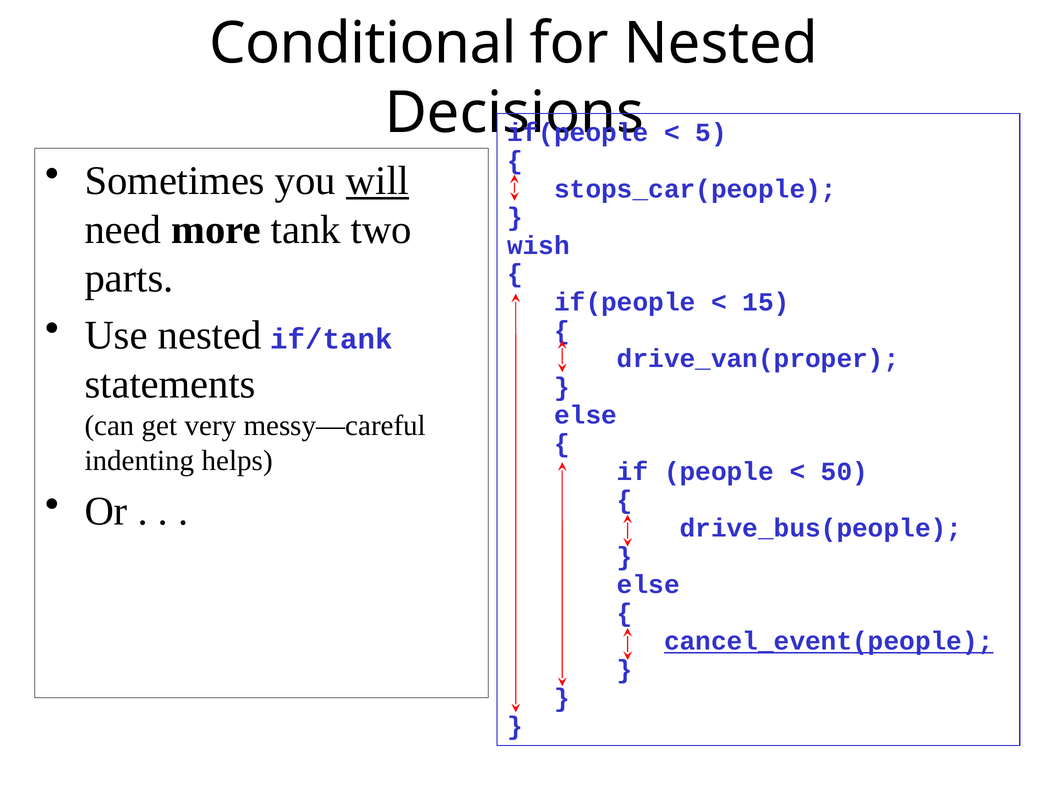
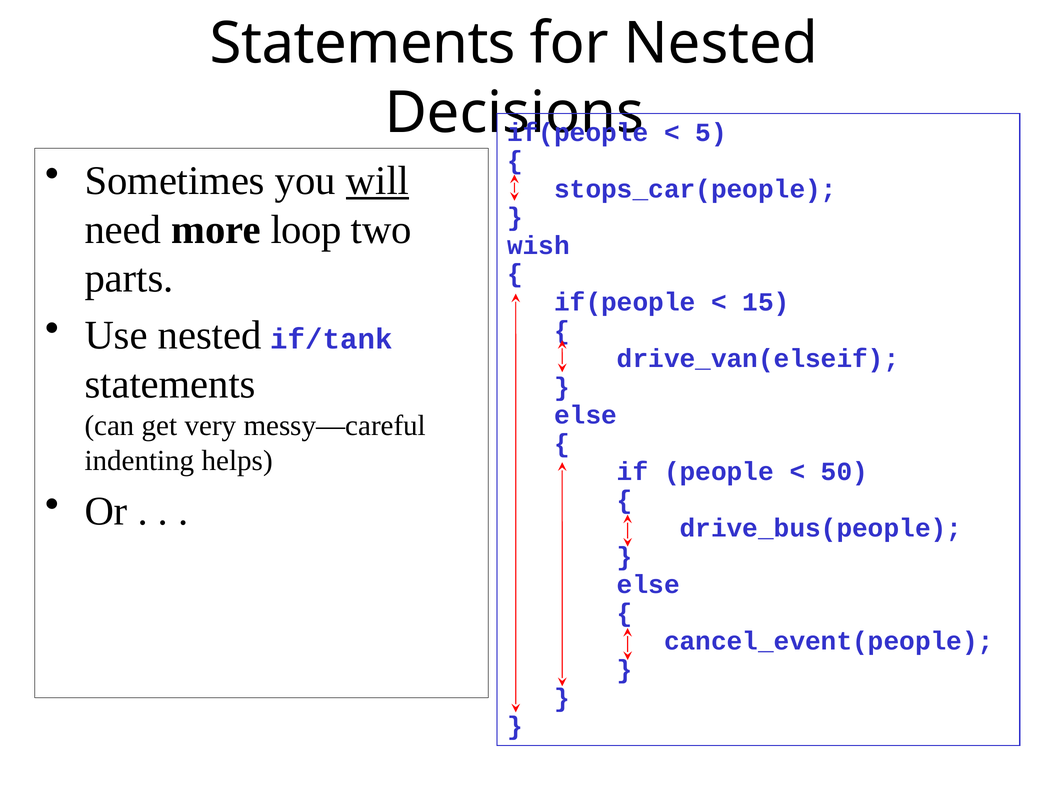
Conditional at (363, 43): Conditional -> Statements
tank: tank -> loop
drive_van(proper: drive_van(proper -> drive_van(elseif
cancel_event(people underline: present -> none
